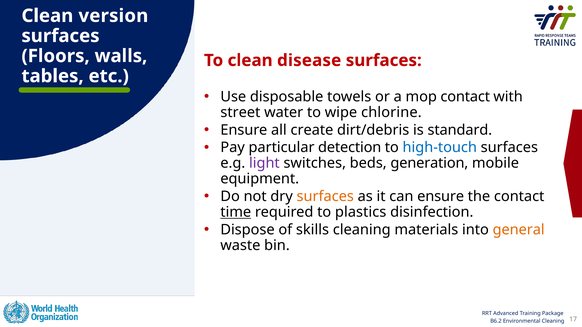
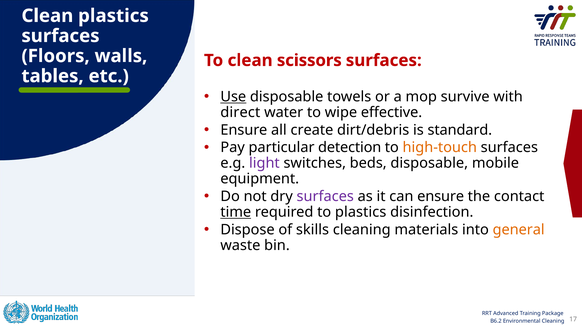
Clean version: version -> plastics
disease: disease -> scissors
Use underline: none -> present
mop contact: contact -> survive
street: street -> direct
chlorine: chlorine -> effective
high-touch colour: blue -> orange
beds generation: generation -> disposable
surfaces at (325, 197) colour: orange -> purple
